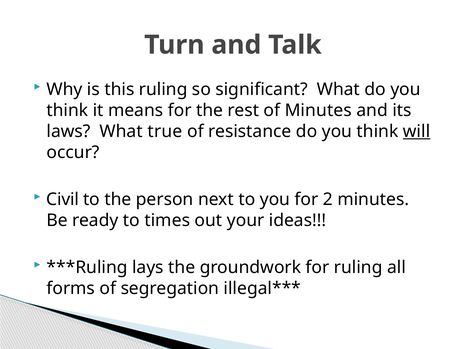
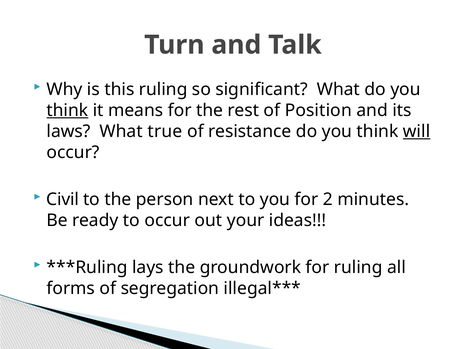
think at (67, 110) underline: none -> present
of Minutes: Minutes -> Position
to times: times -> occur
